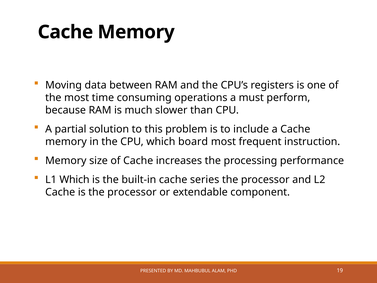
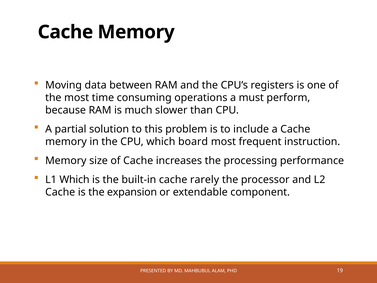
series: series -> rarely
is the processor: processor -> expansion
